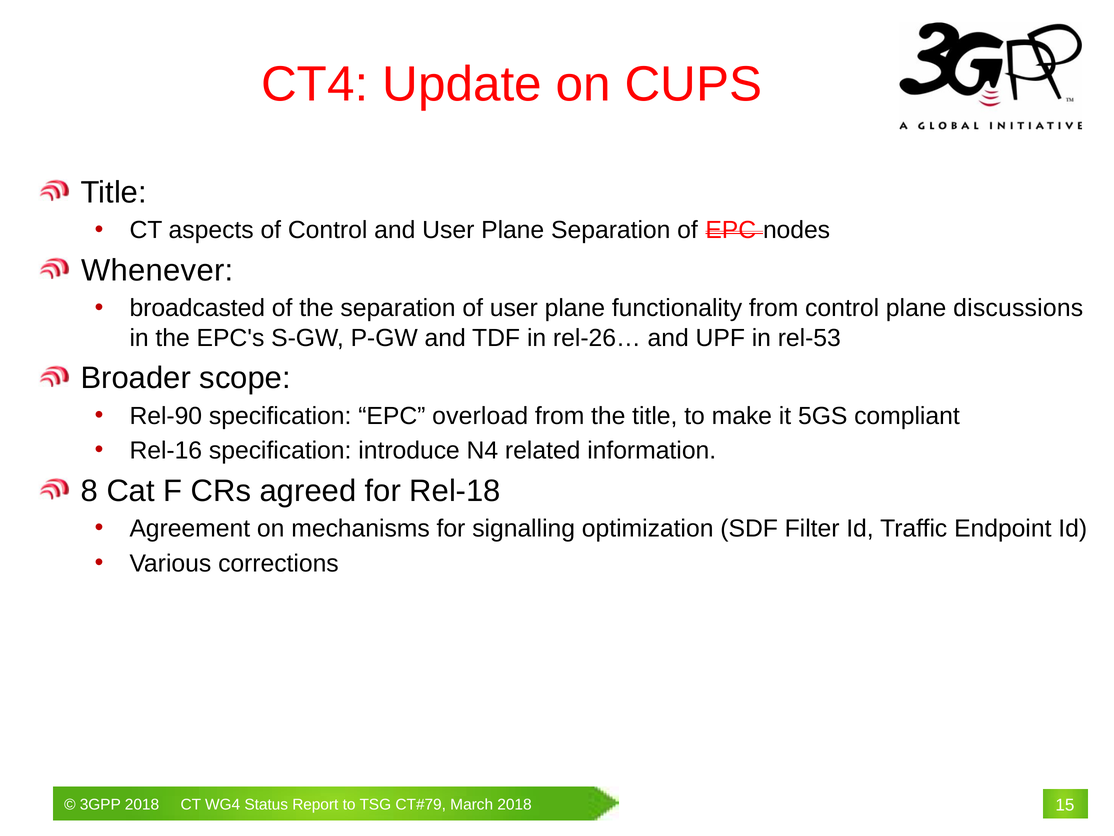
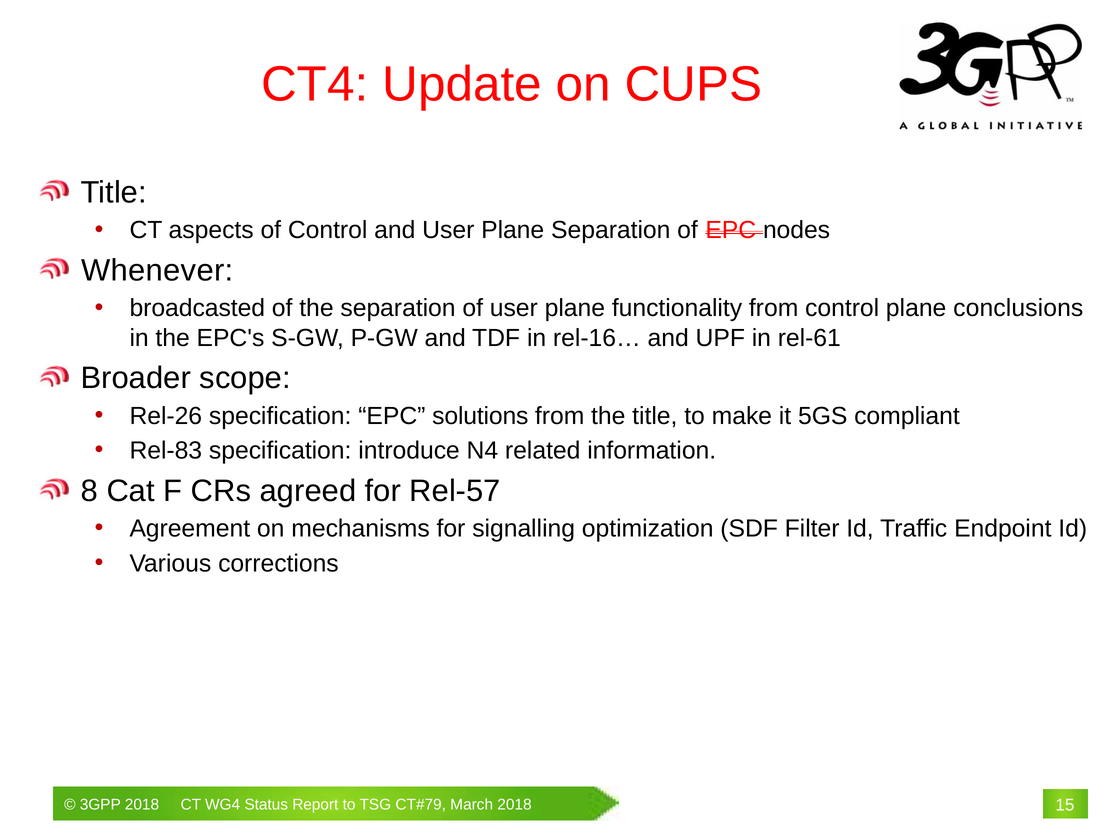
discussions: discussions -> conclusions
rel-26…: rel-26… -> rel-16…
rel-53: rel-53 -> rel-61
Rel-90: Rel-90 -> Rel-26
overload: overload -> solutions
Rel-16: Rel-16 -> Rel-83
Rel-18: Rel-18 -> Rel-57
